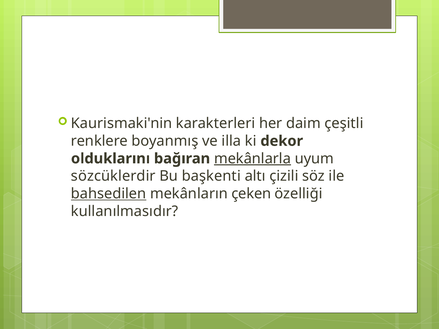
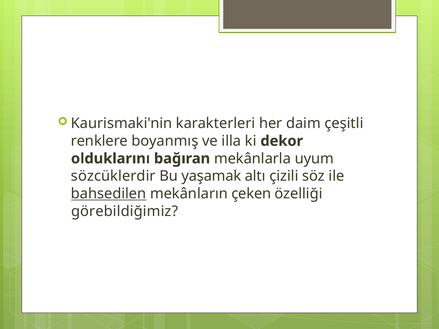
mekânlarla underline: present -> none
başkenti: başkenti -> yaşamak
kullanılmasıdır: kullanılmasıdır -> görebildiğimiz
